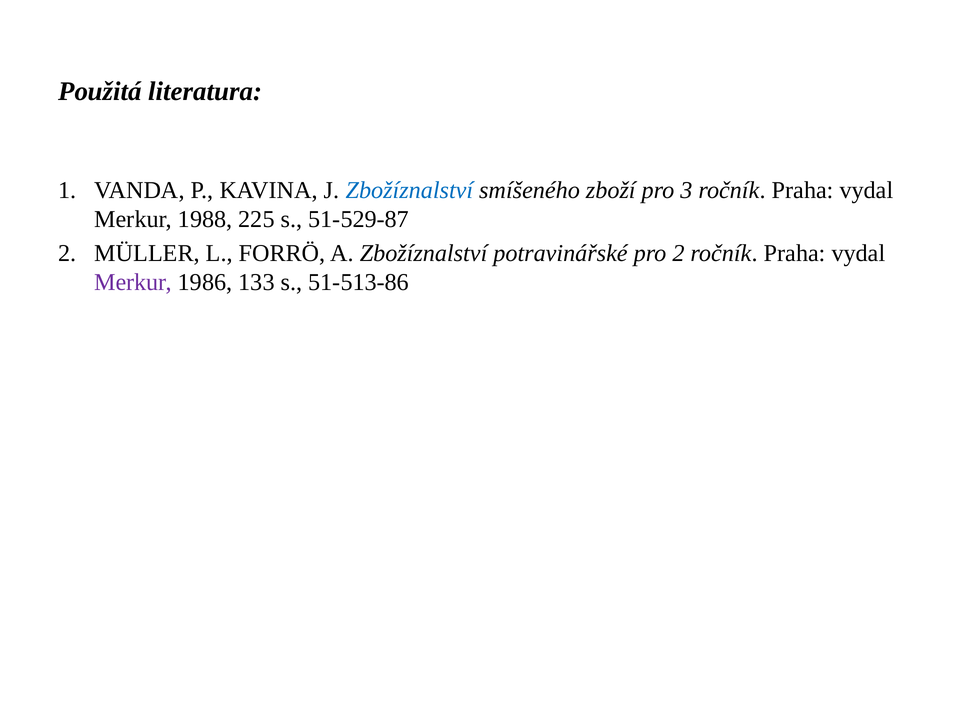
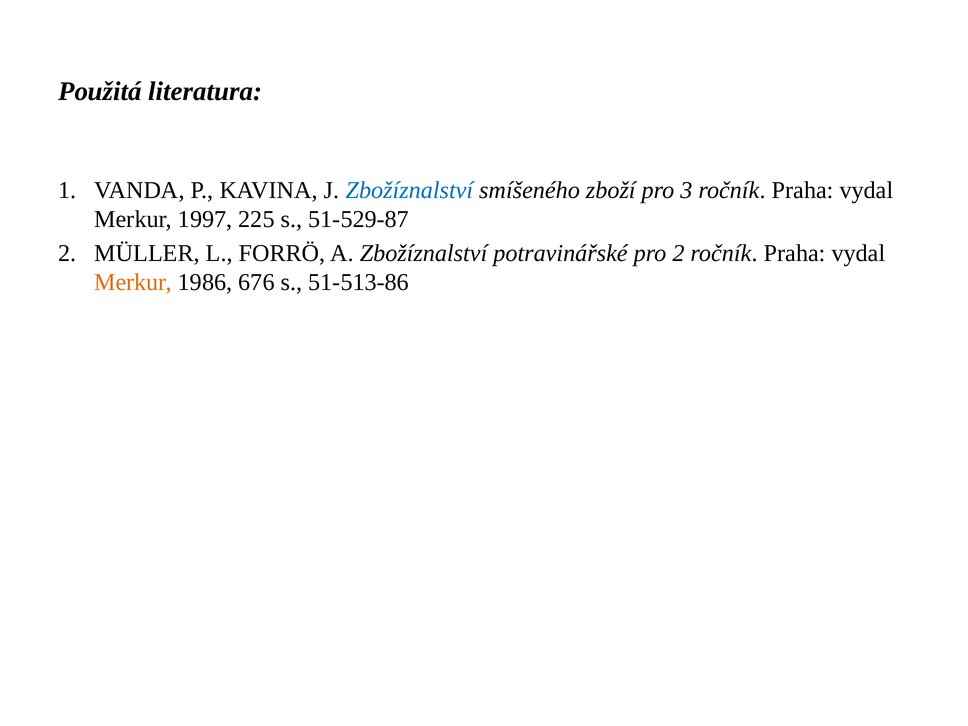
1988: 1988 -> 1997
Merkur at (133, 282) colour: purple -> orange
133: 133 -> 676
